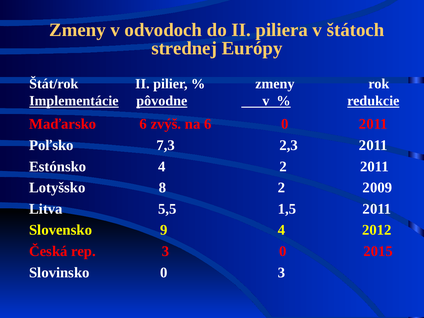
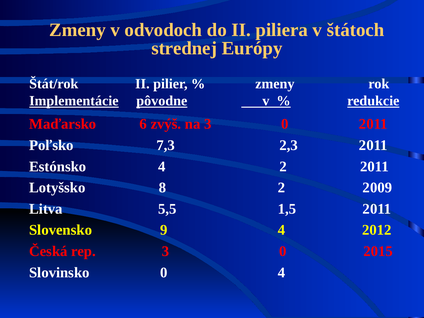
na 6: 6 -> 3
0 3: 3 -> 4
